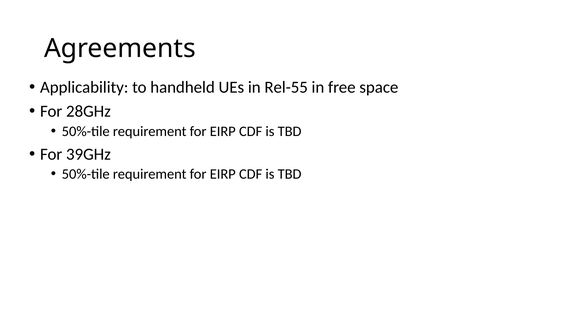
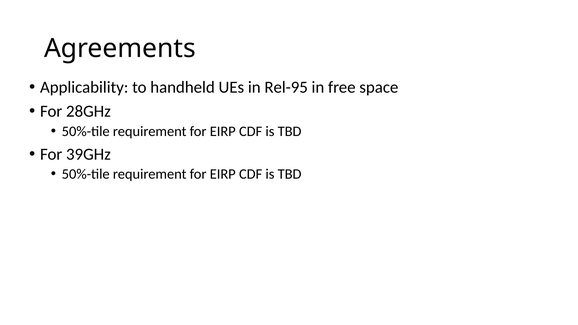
Rel-55: Rel-55 -> Rel-95
